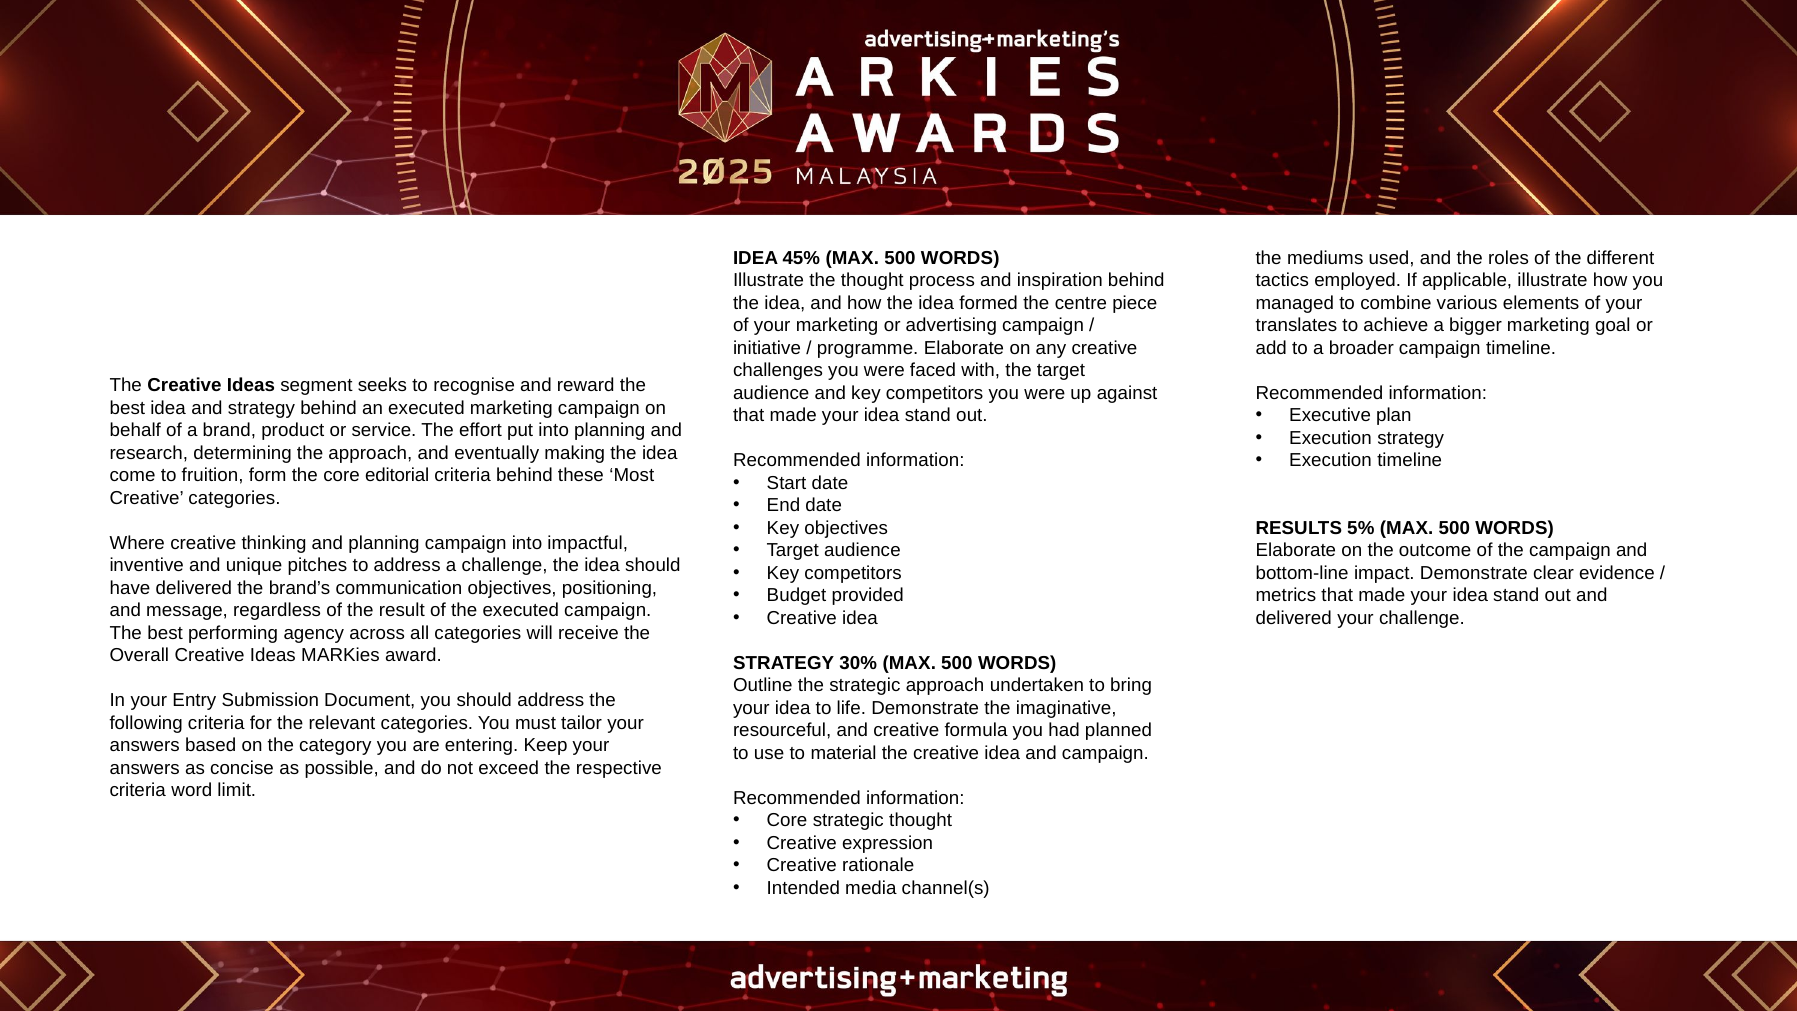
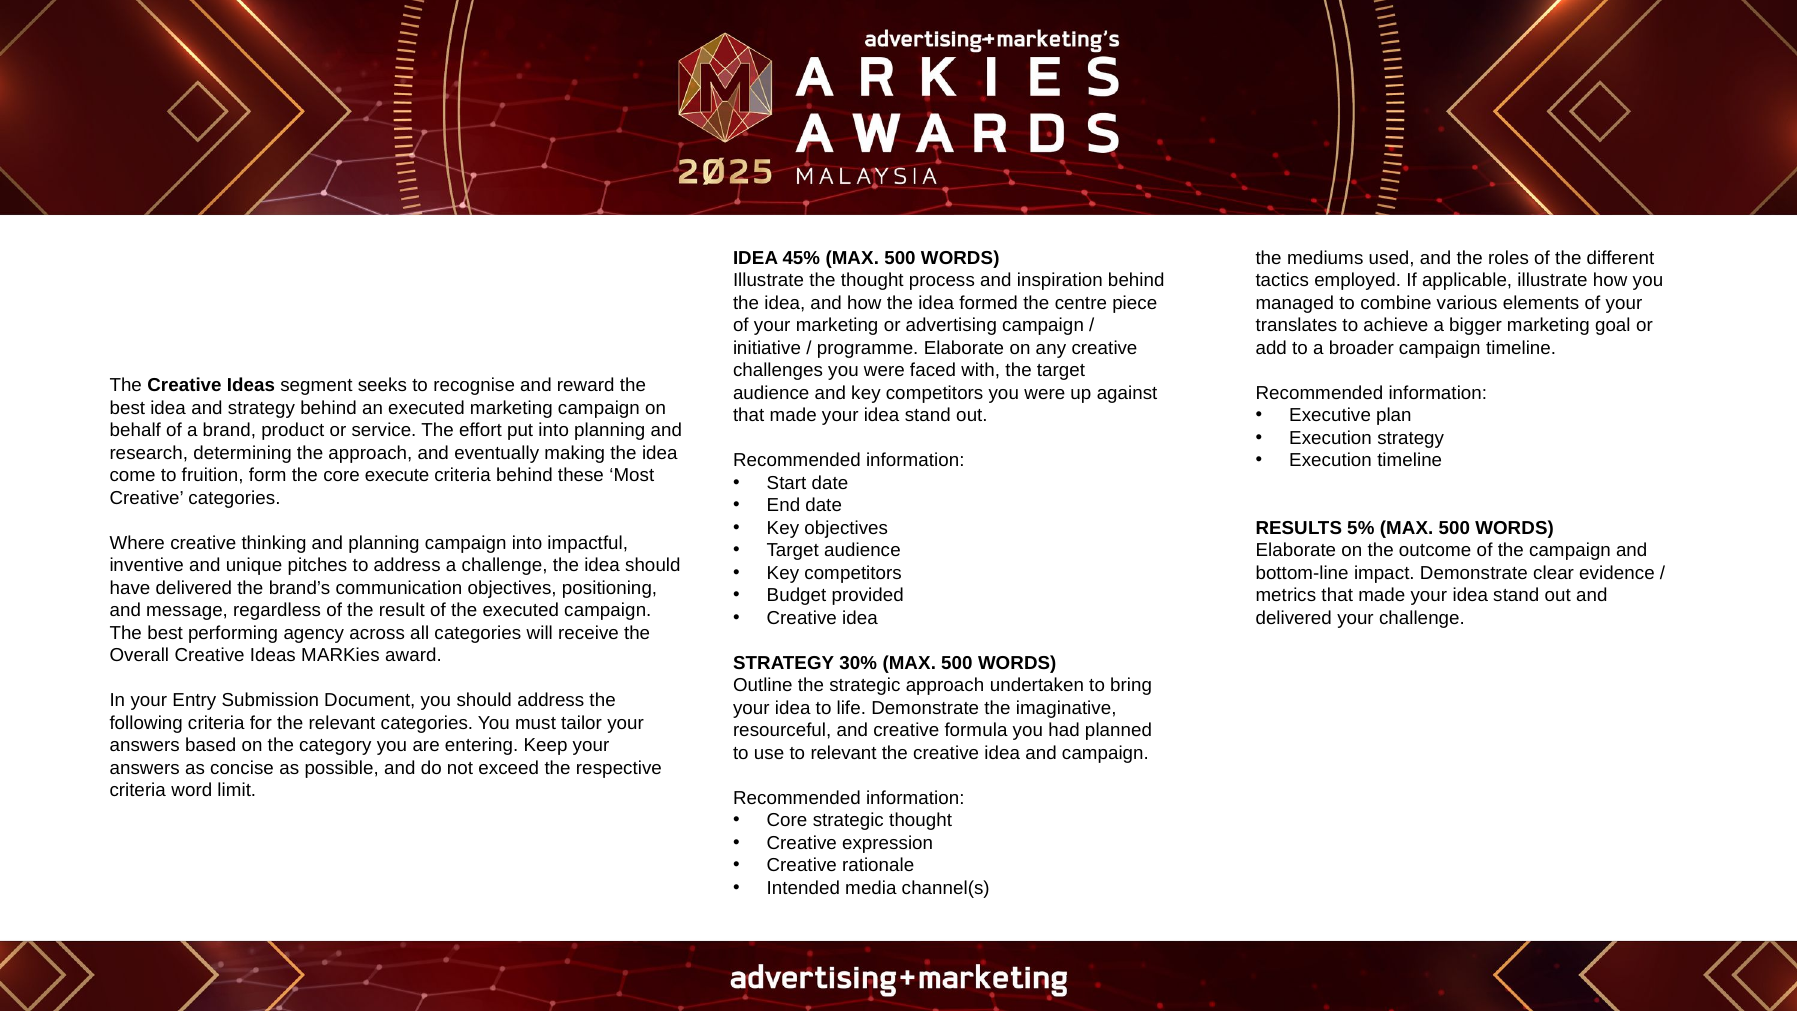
editorial: editorial -> execute
to material: material -> relevant
